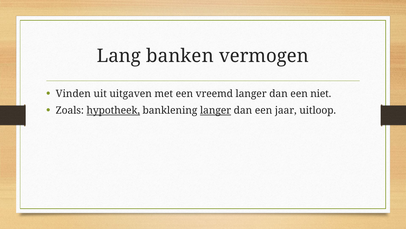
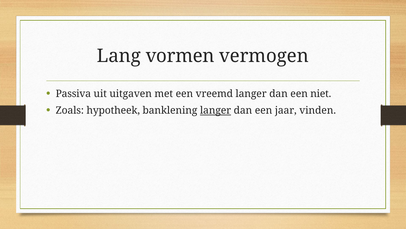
banken: banken -> vormen
Vinden: Vinden -> Passiva
hypotheek underline: present -> none
uitloop: uitloop -> vinden
